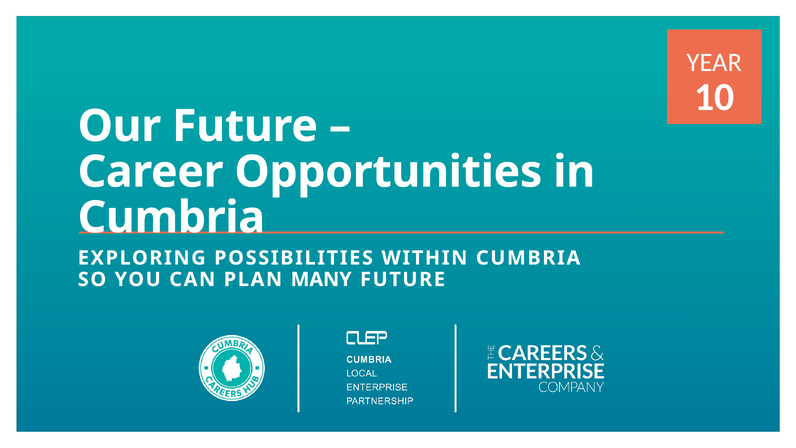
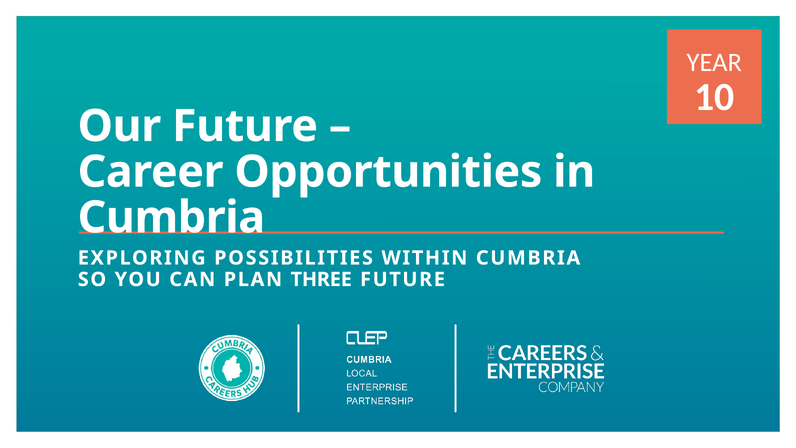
MANY: MANY -> THREE
